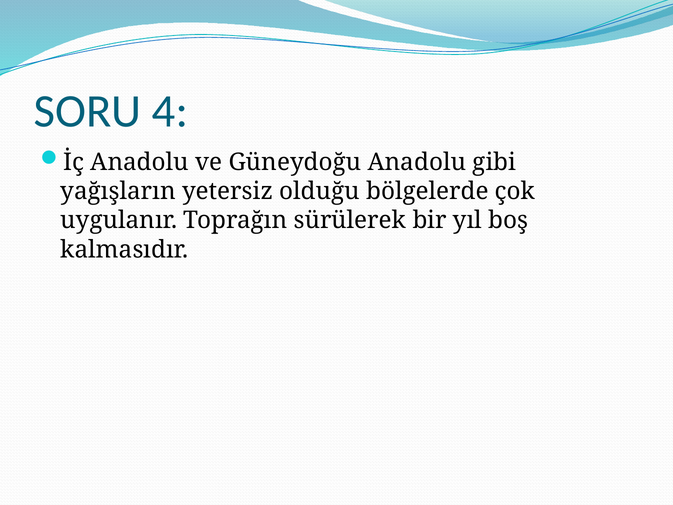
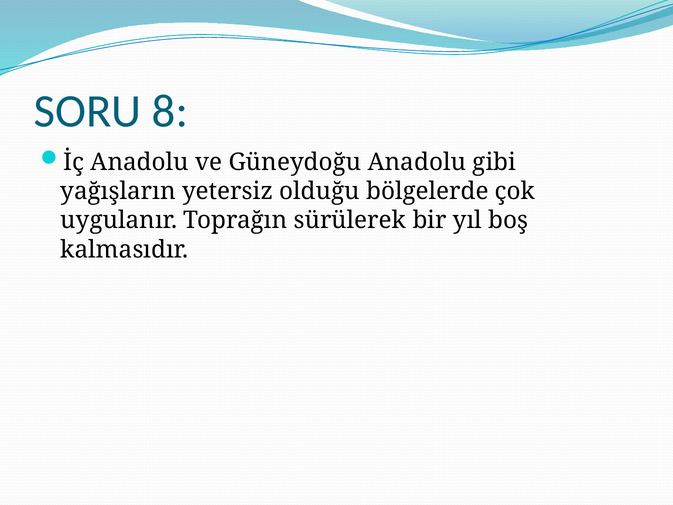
4: 4 -> 8
